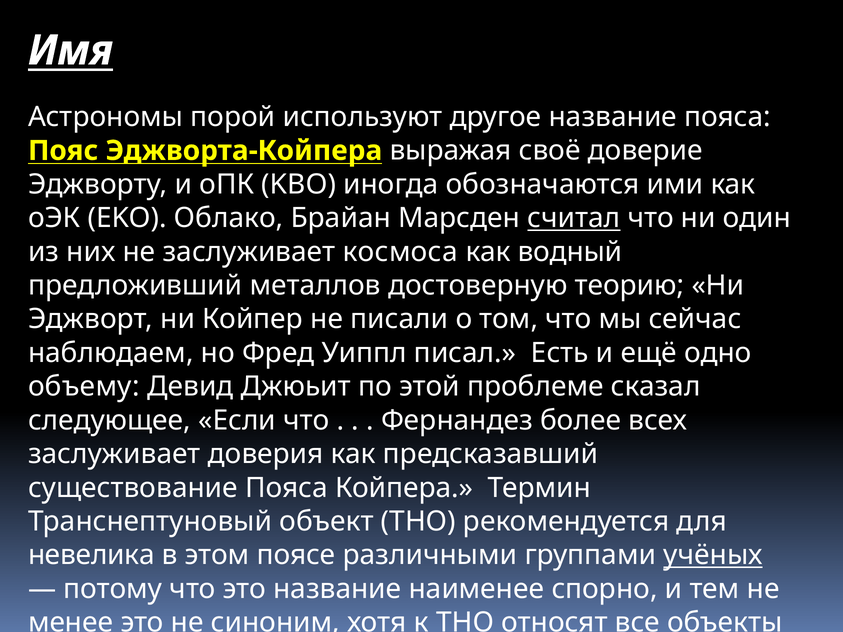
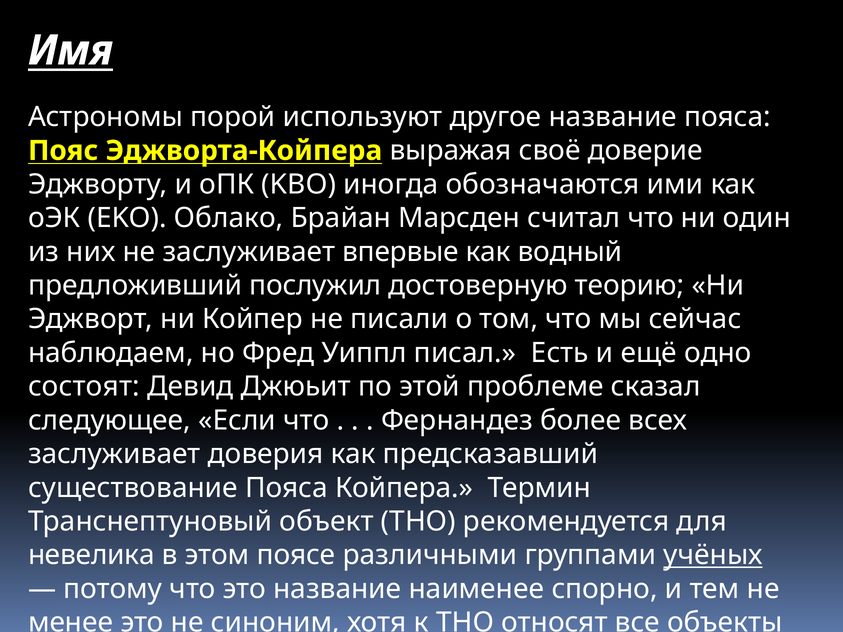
считал underline: present -> none
космоса: космоса -> впервые
металлов: металлов -> послужил
объему: объему -> состоят
